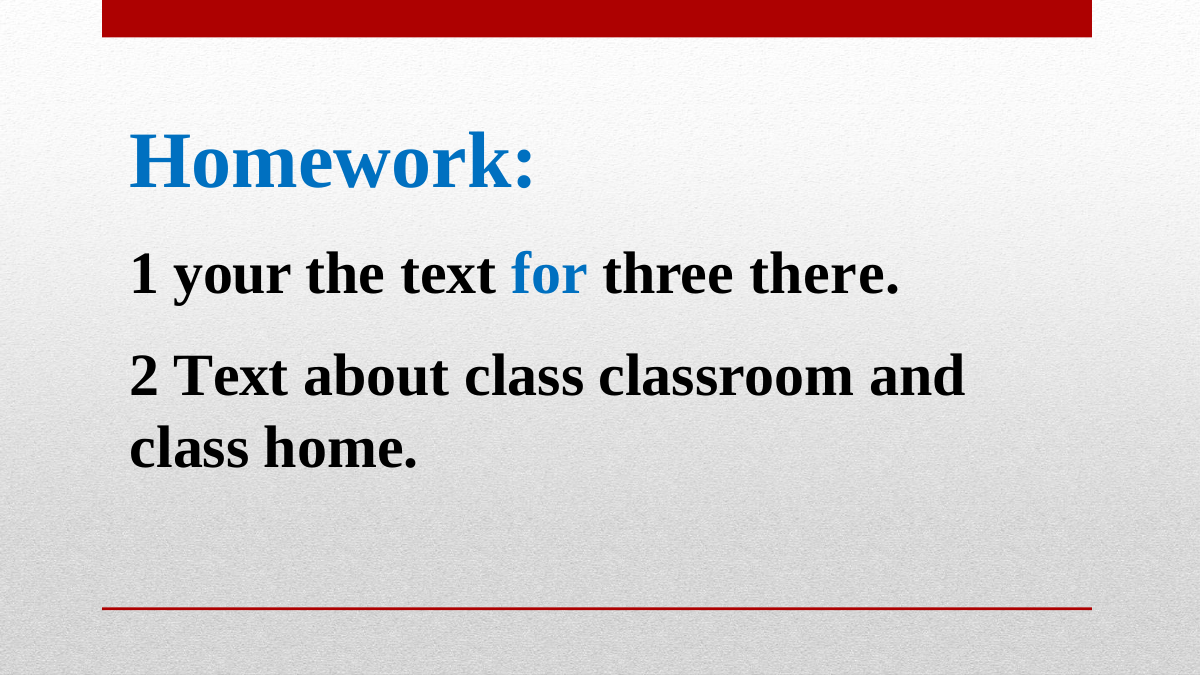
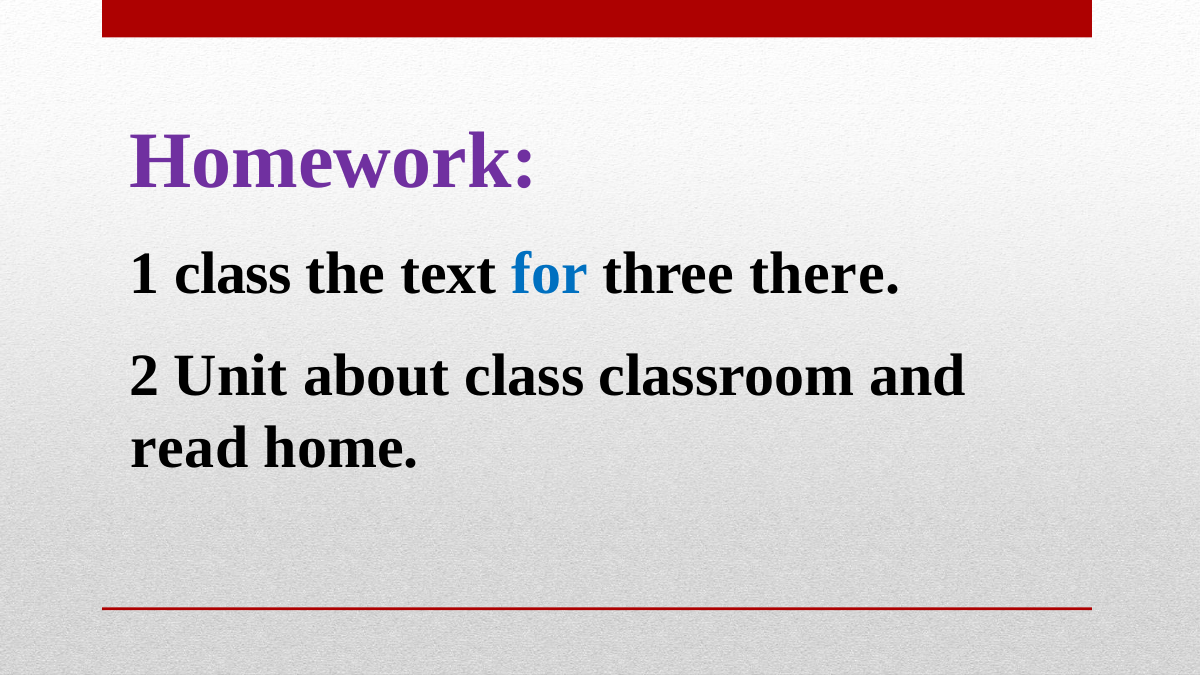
Homework colour: blue -> purple
1 your: your -> class
2 Text: Text -> Unit
class at (190, 447): class -> read
